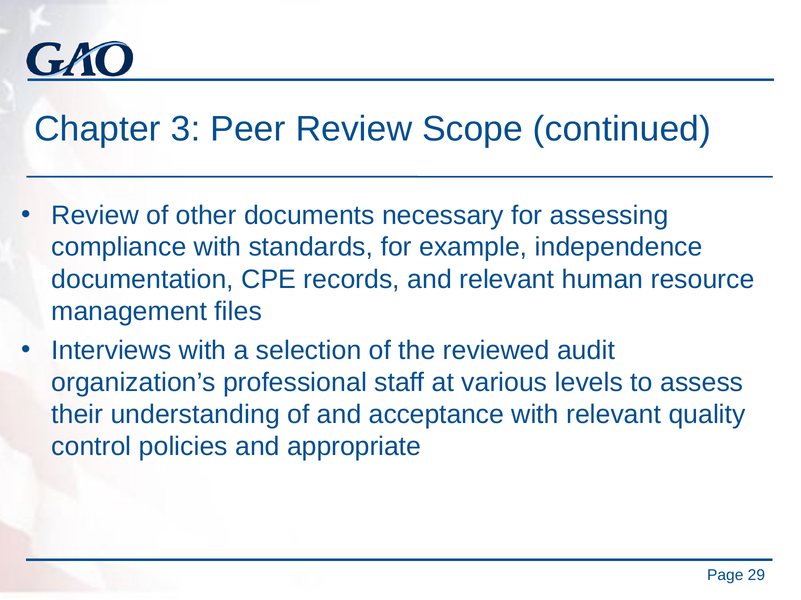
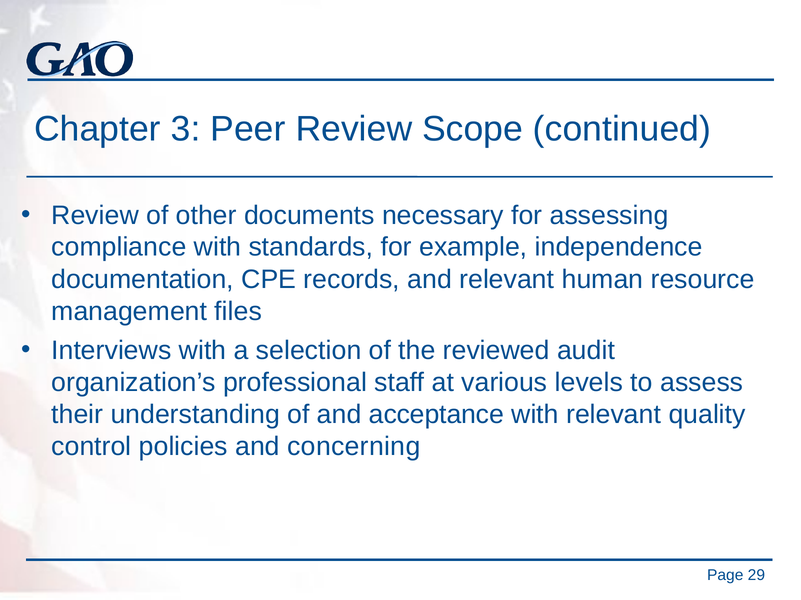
appropriate: appropriate -> concerning
